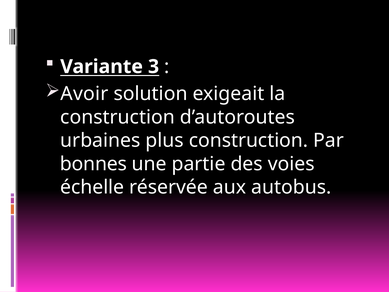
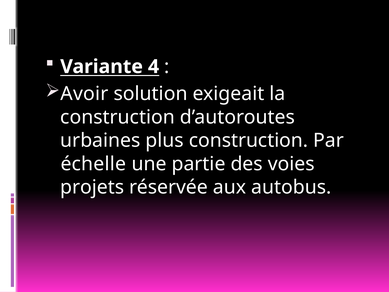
3: 3 -> 4
bonnes: bonnes -> échelle
échelle: échelle -> projets
